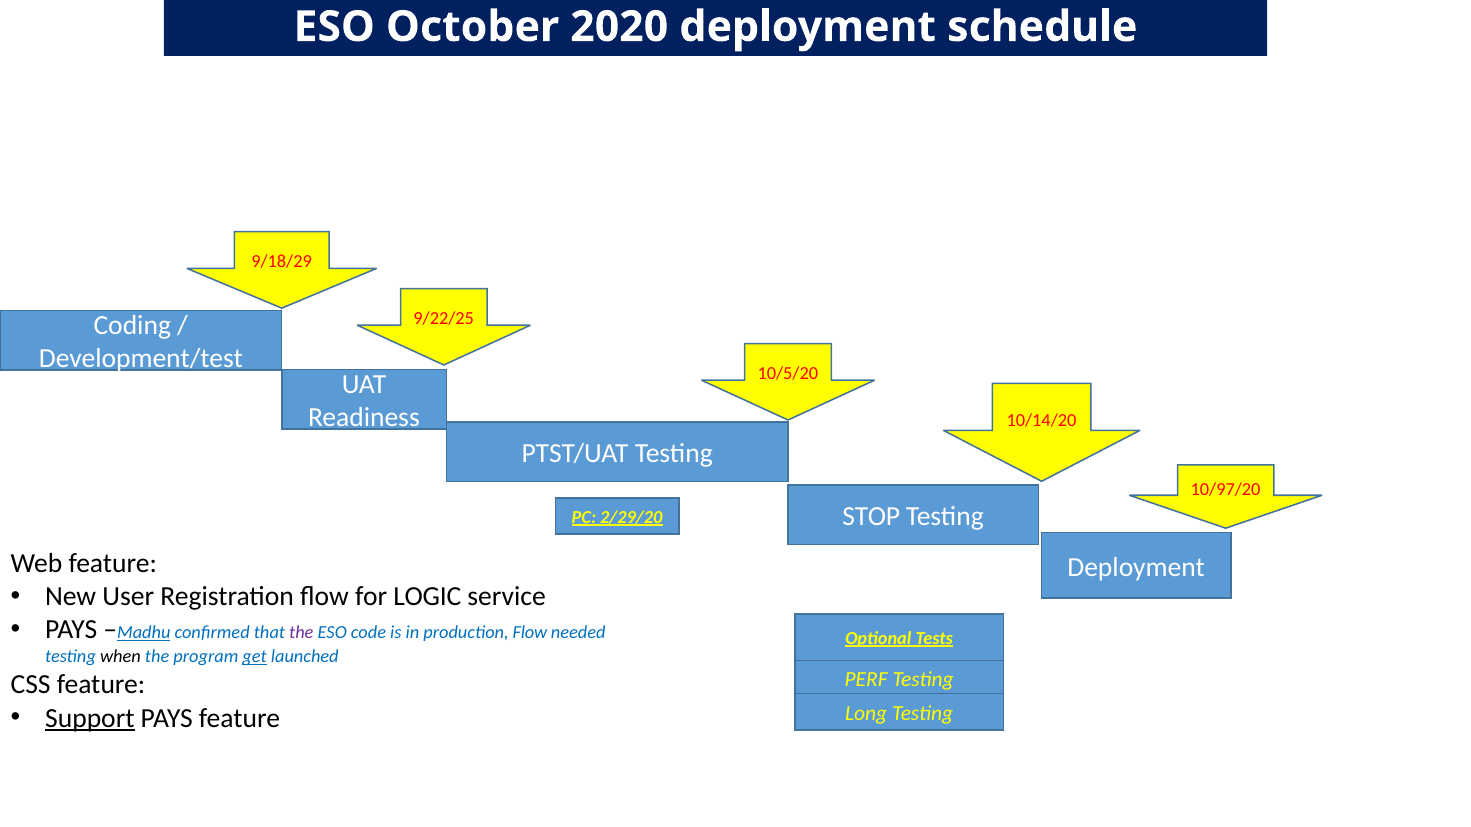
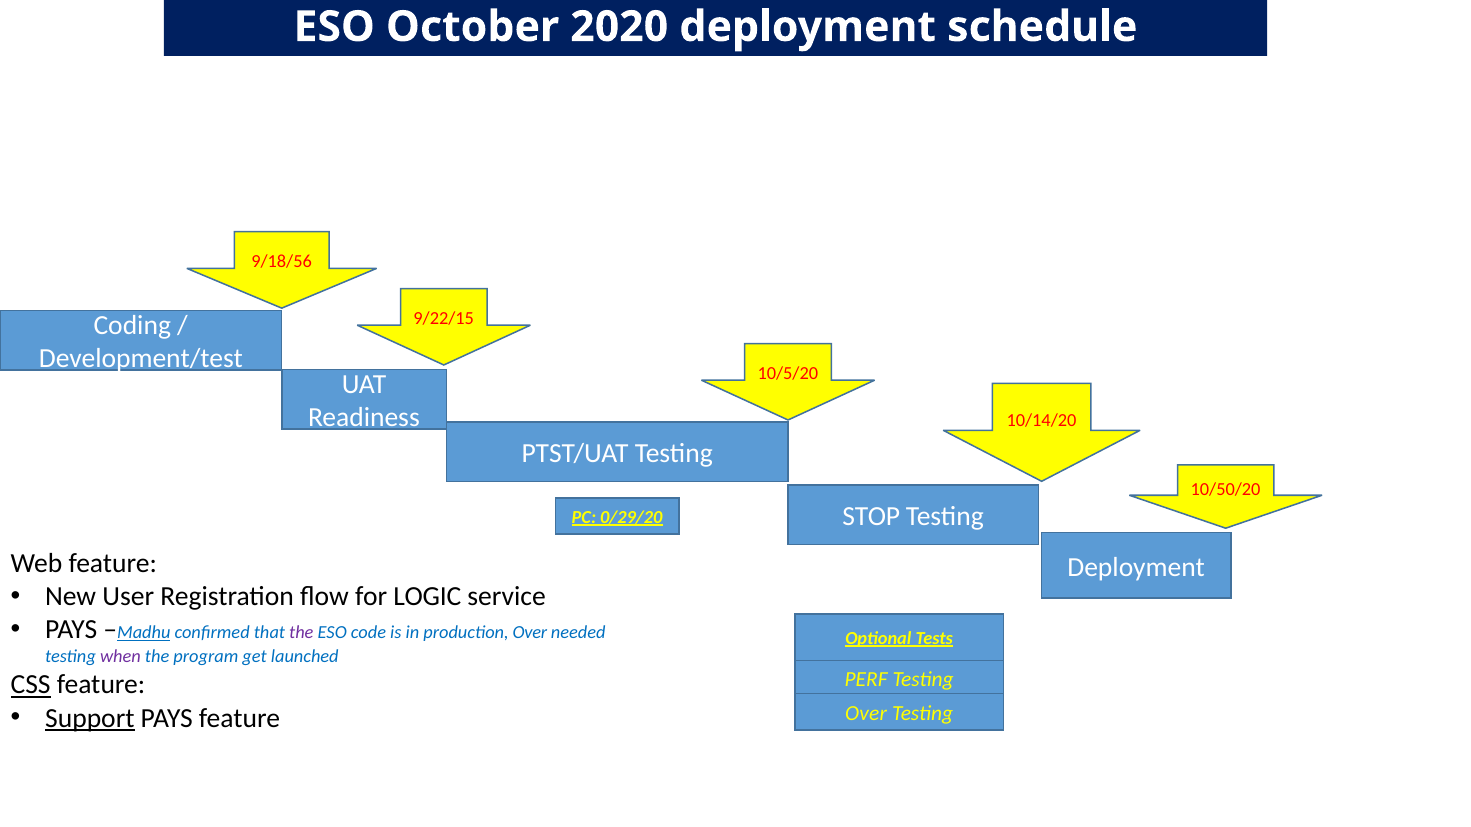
9/18/29: 9/18/29 -> 9/18/56
9/22/25: 9/22/25 -> 9/22/15
10/97/20: 10/97/20 -> 10/50/20
2/29/20: 2/29/20 -> 0/29/20
production Flow: Flow -> Over
when colour: black -> purple
get underline: present -> none
CSS underline: none -> present
Long at (866, 714): Long -> Over
